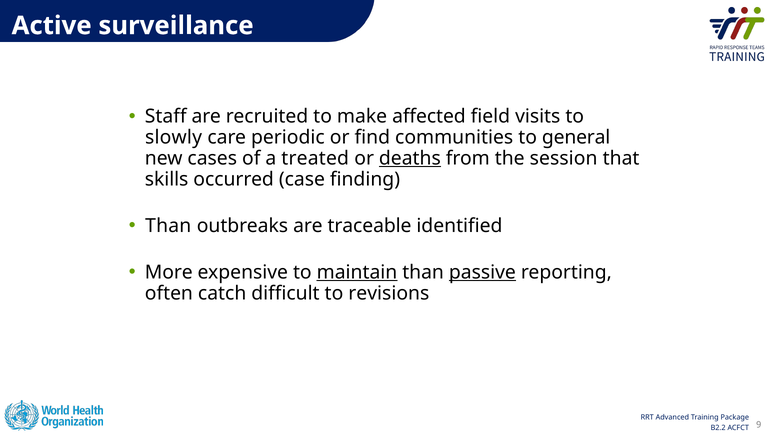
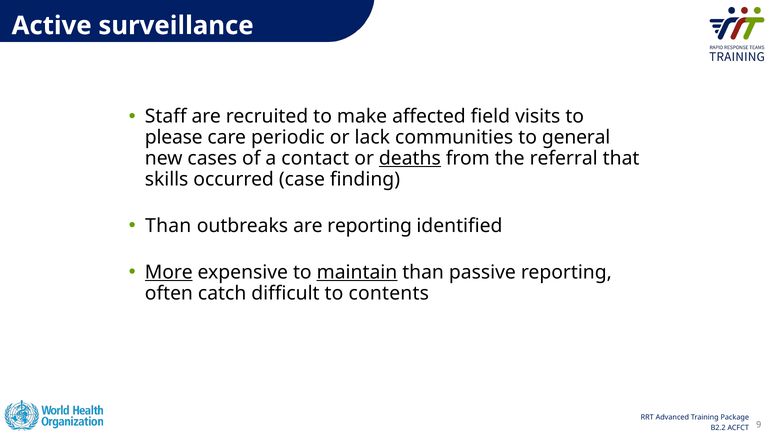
slowly: slowly -> please
find: find -> lack
treated: treated -> contact
session: session -> referral
are traceable: traceable -> reporting
More underline: none -> present
passive underline: present -> none
revisions: revisions -> contents
